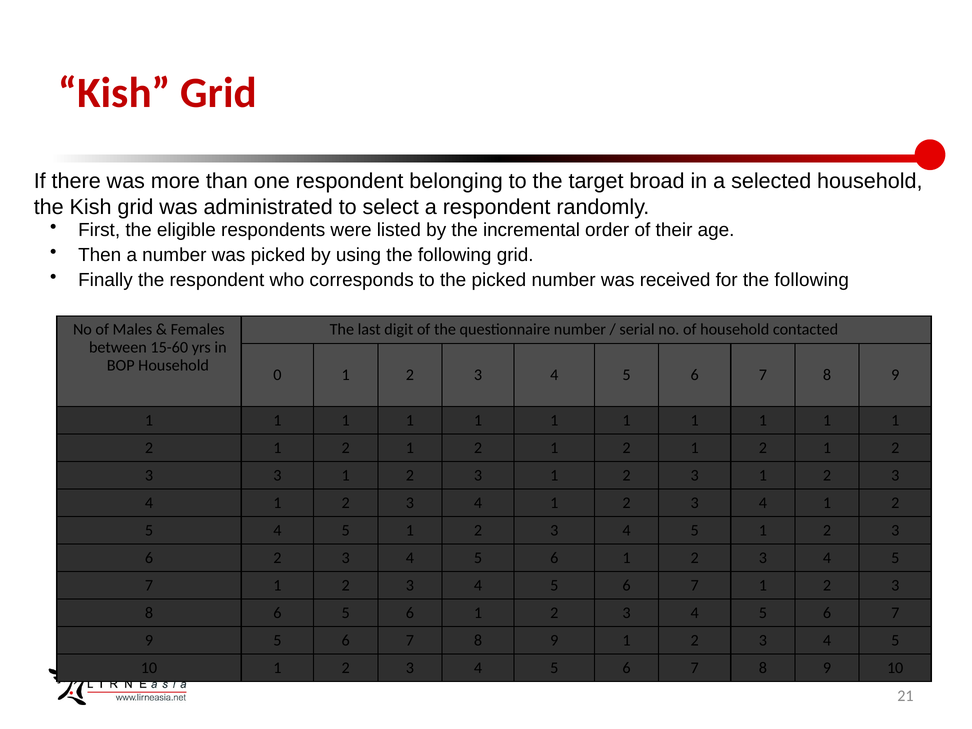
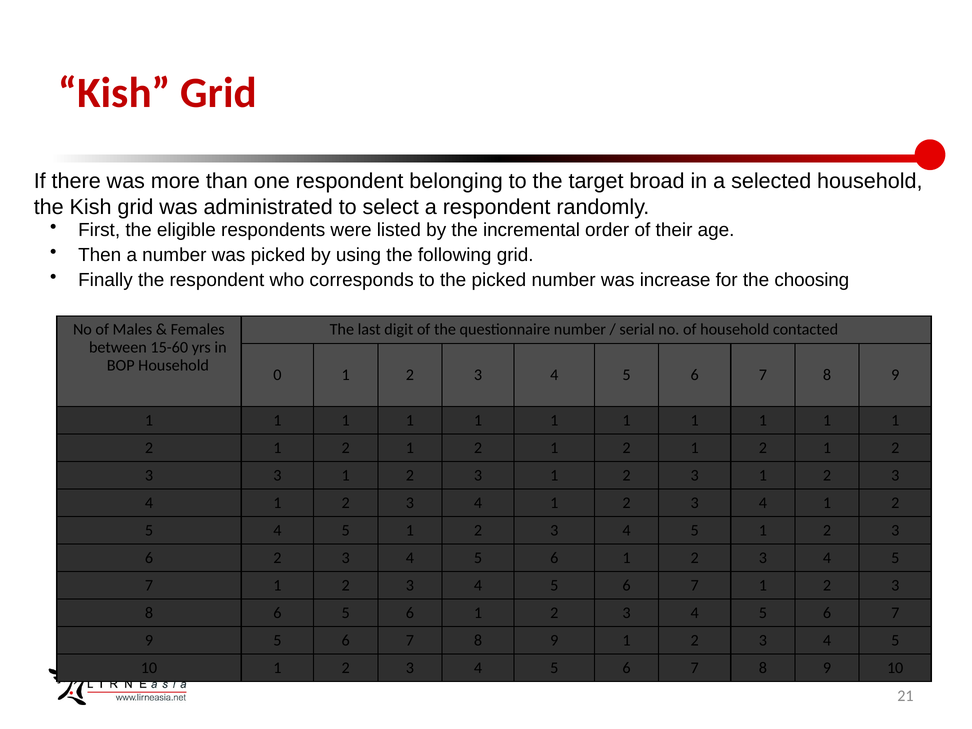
received: received -> increase
for the following: following -> choosing
